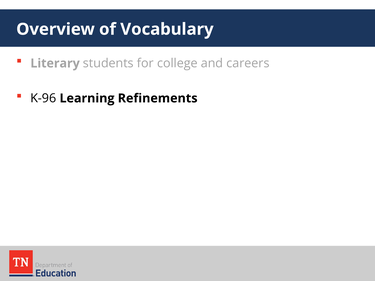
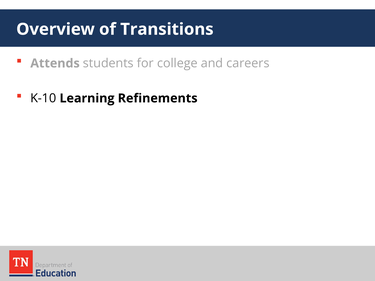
Vocabulary: Vocabulary -> Transitions
Literary: Literary -> Attends
K-96: K-96 -> K-10
